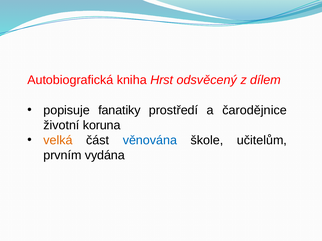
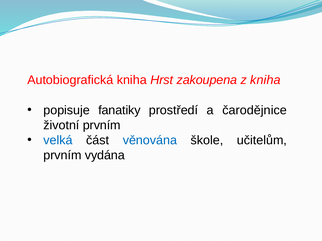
odsvěcený: odsvěcený -> zakoupena
z dílem: dílem -> kniha
životní koruna: koruna -> prvním
velká colour: orange -> blue
